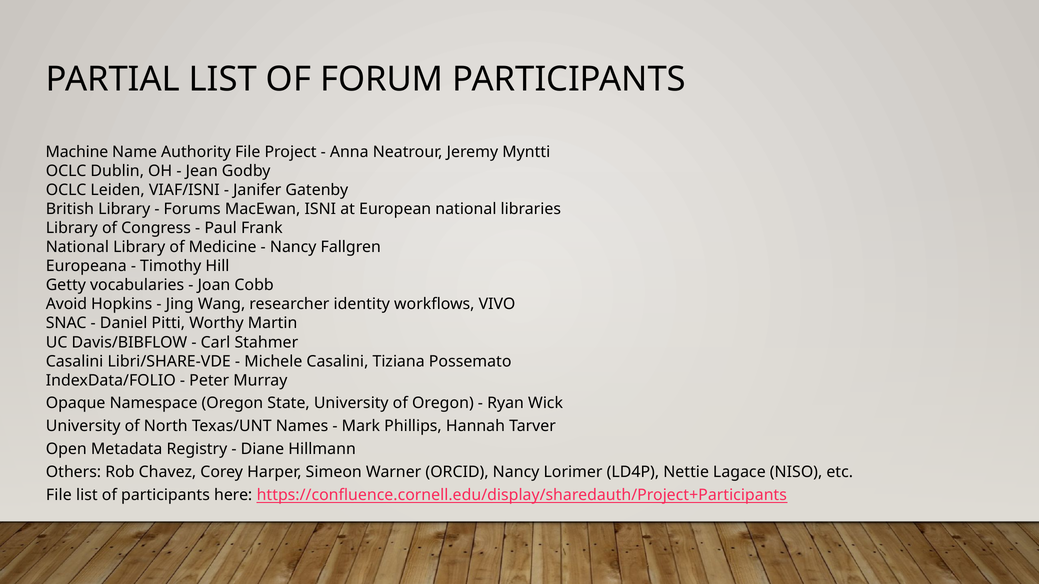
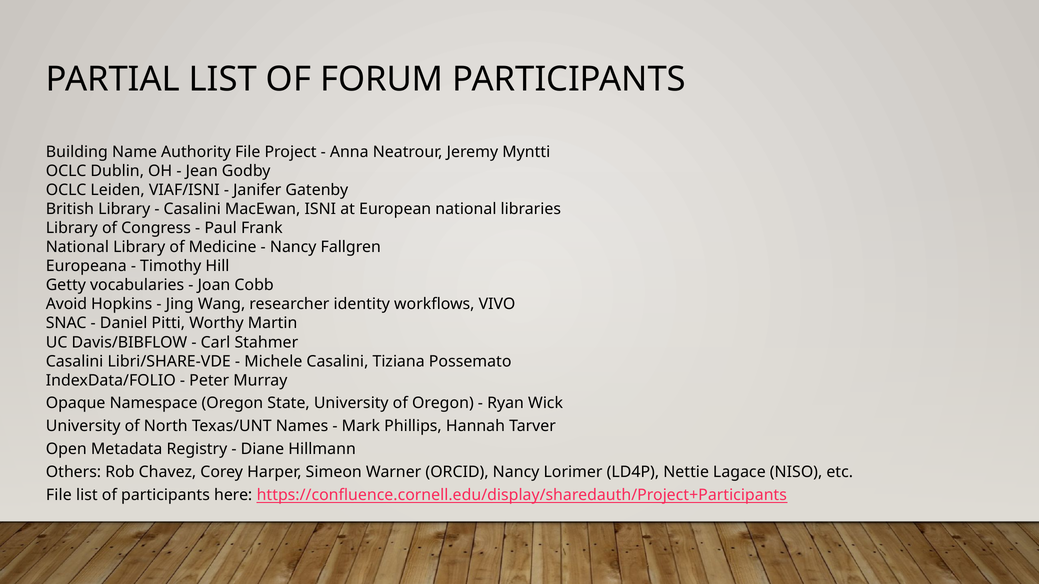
Machine: Machine -> Building
Forums at (192, 209): Forums -> Casalini
